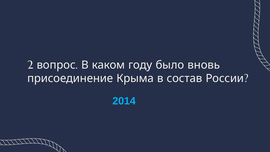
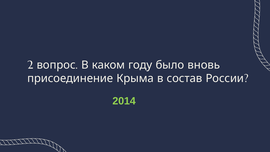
2014 colour: light blue -> light green
